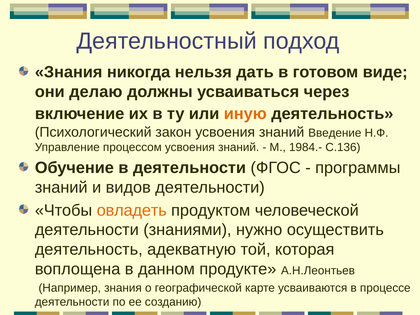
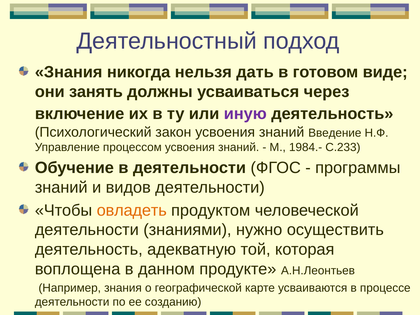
делаю: делаю -> занять
иную colour: orange -> purple
С.136: С.136 -> С.233
